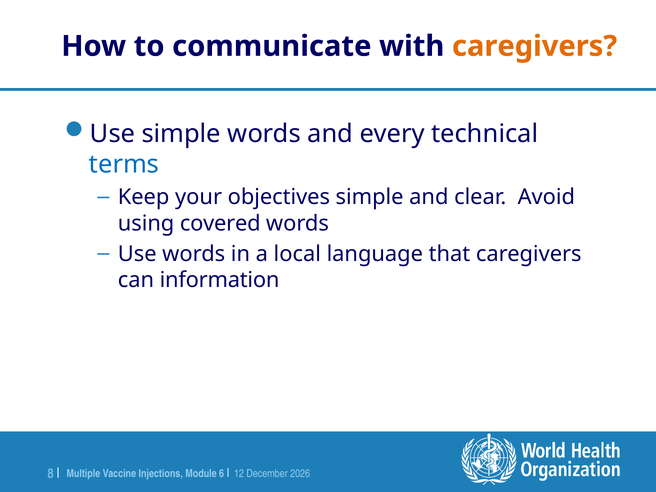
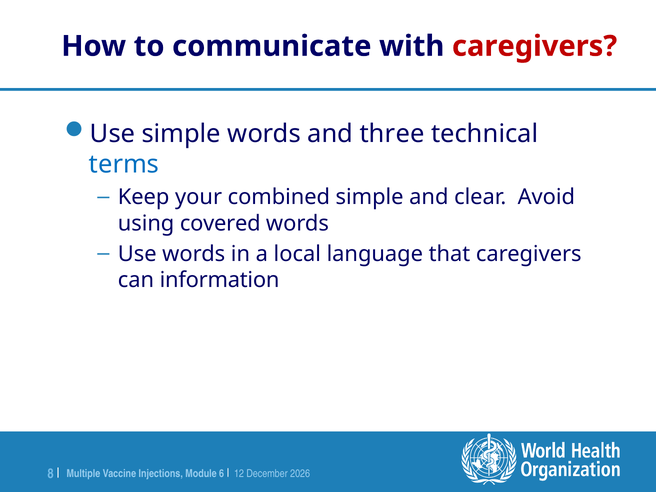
caregivers at (535, 46) colour: orange -> red
every: every -> three
objectives: objectives -> combined
